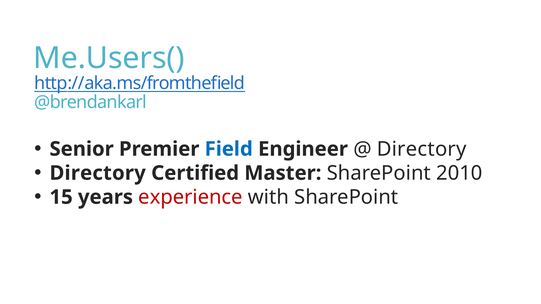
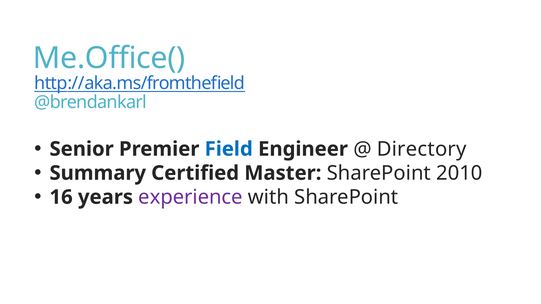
Me.Users(: Me.Users( -> Me.Office(
Directory at (98, 173): Directory -> Summary
15: 15 -> 16
experience colour: red -> purple
